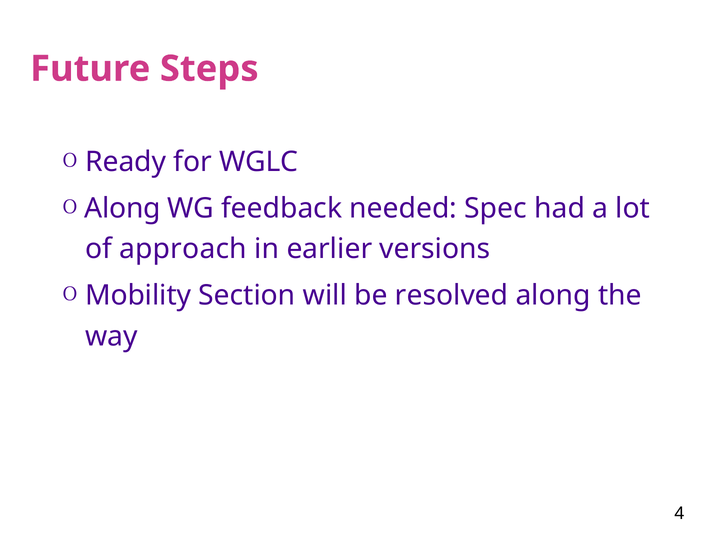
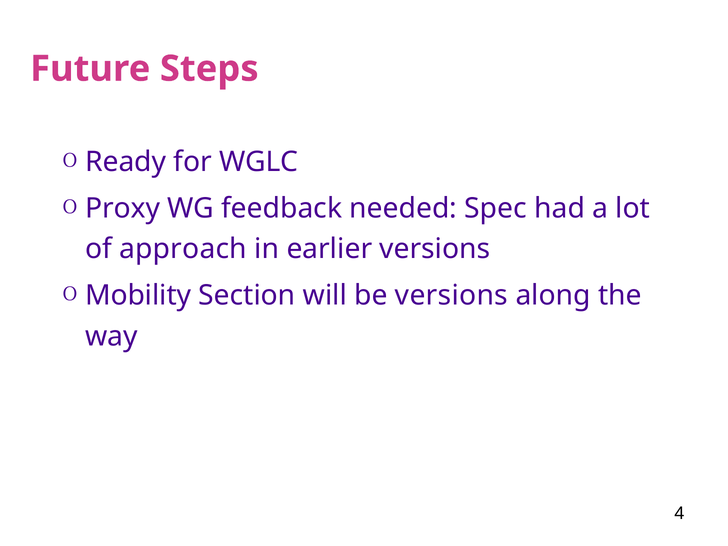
Along at (123, 208): Along -> Proxy
be resolved: resolved -> versions
